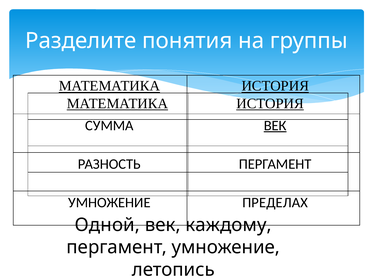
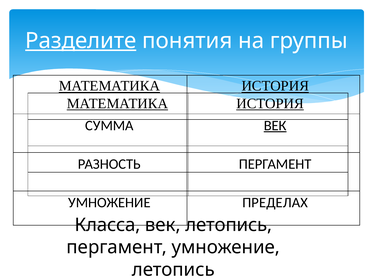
Разделите underline: none -> present
Одной: Одной -> Класса
век каждому: каждому -> летопись
